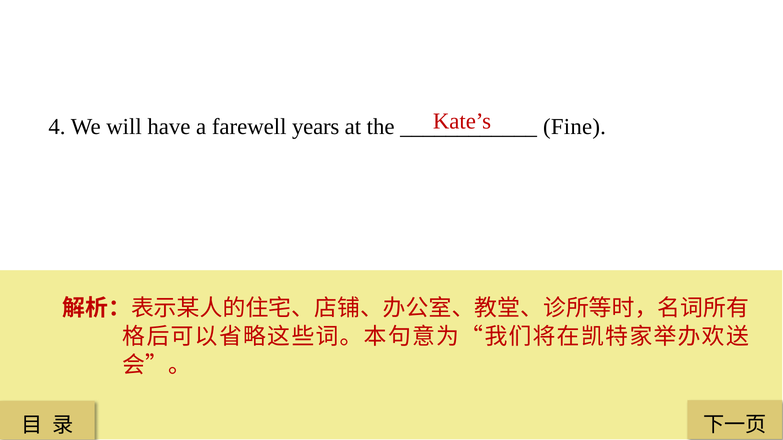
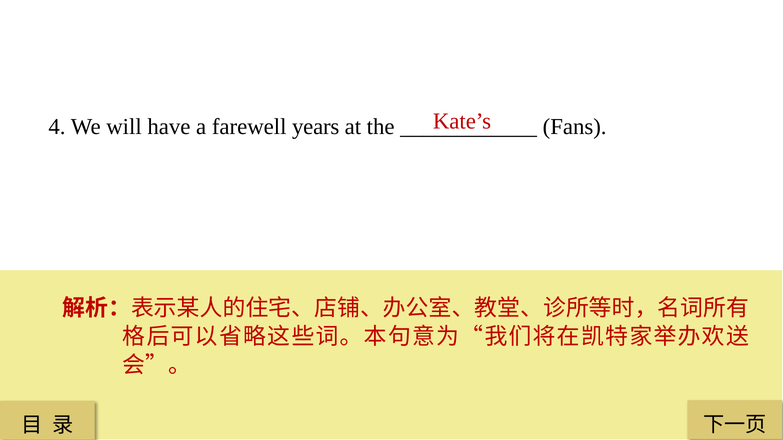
Fine: Fine -> Fans
